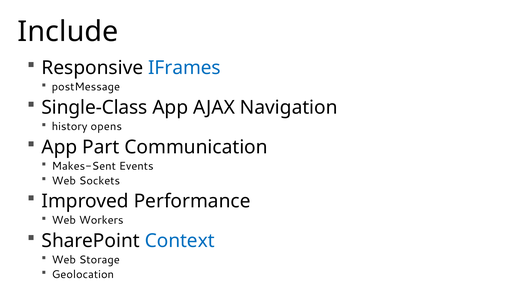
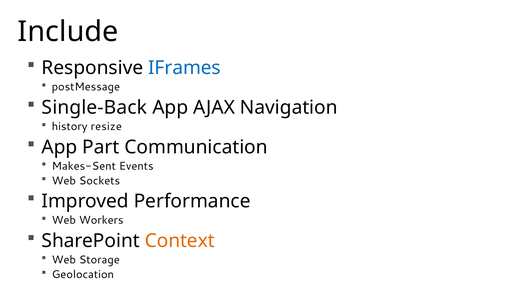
Single-Class: Single-Class -> Single-Back
opens: opens -> resize
Context colour: blue -> orange
